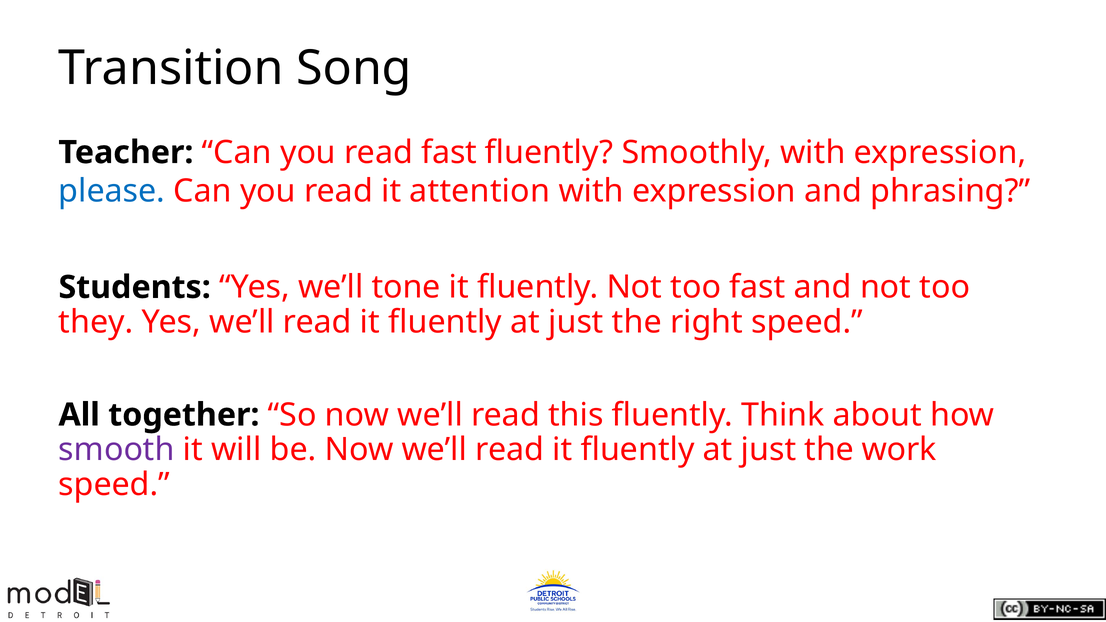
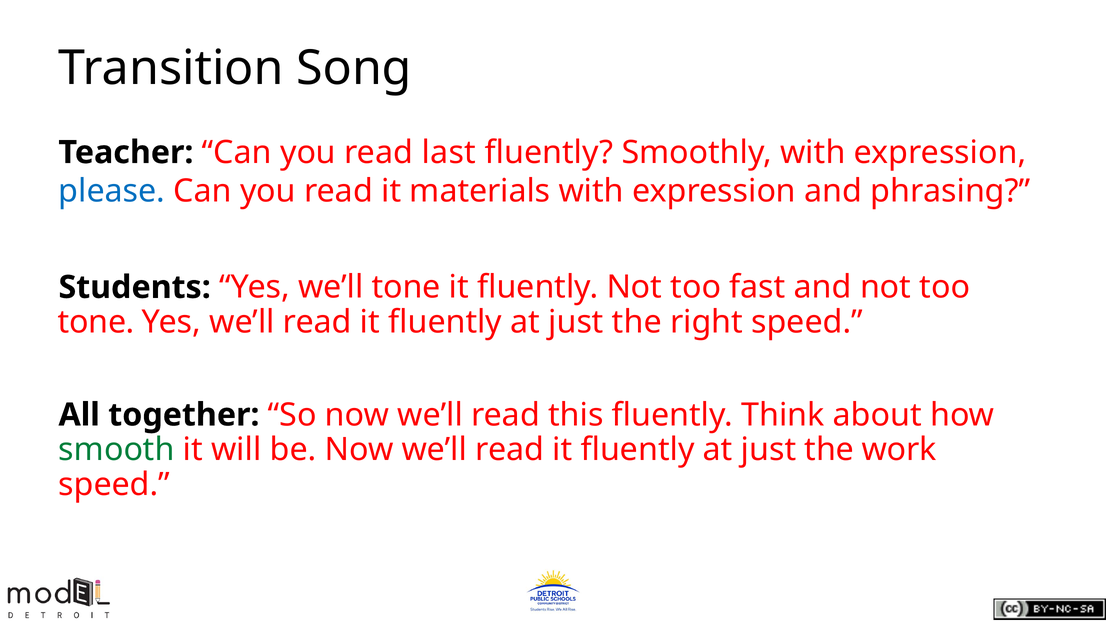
read fast: fast -> last
attention: attention -> materials
they at (96, 322): they -> tone
smooth colour: purple -> green
